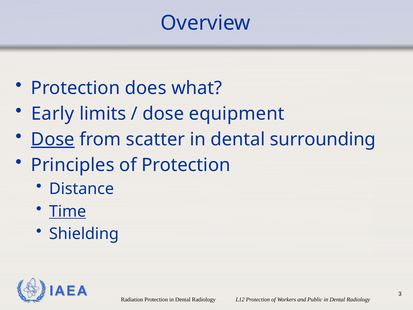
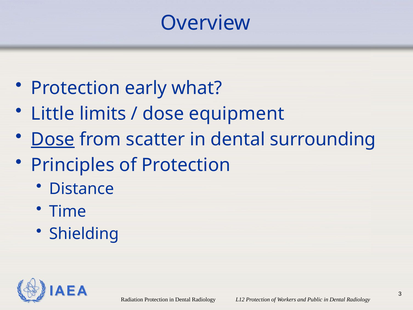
does: does -> early
Early: Early -> Little
Time underline: present -> none
